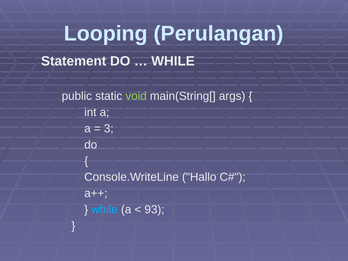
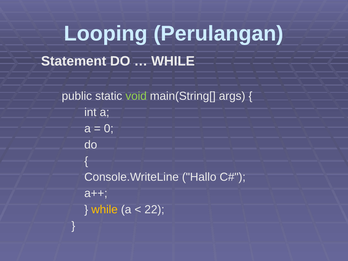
3: 3 -> 0
while at (105, 210) colour: light blue -> yellow
93: 93 -> 22
